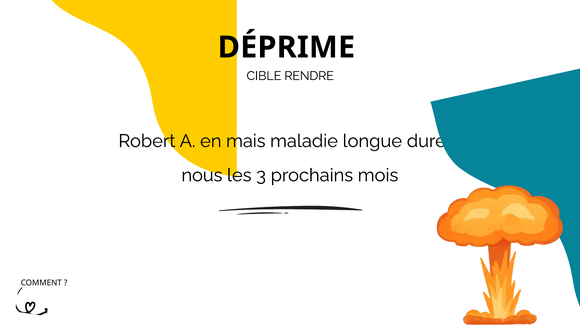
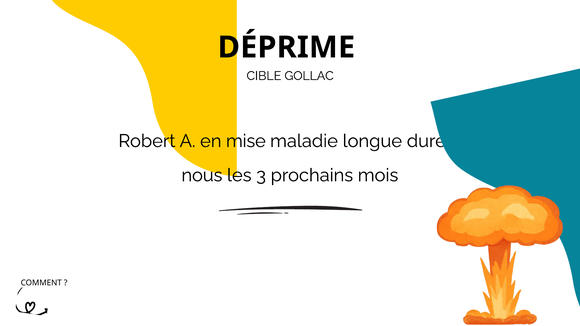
RENDRE: RENDRE -> GOLLAC
mais: mais -> mise
